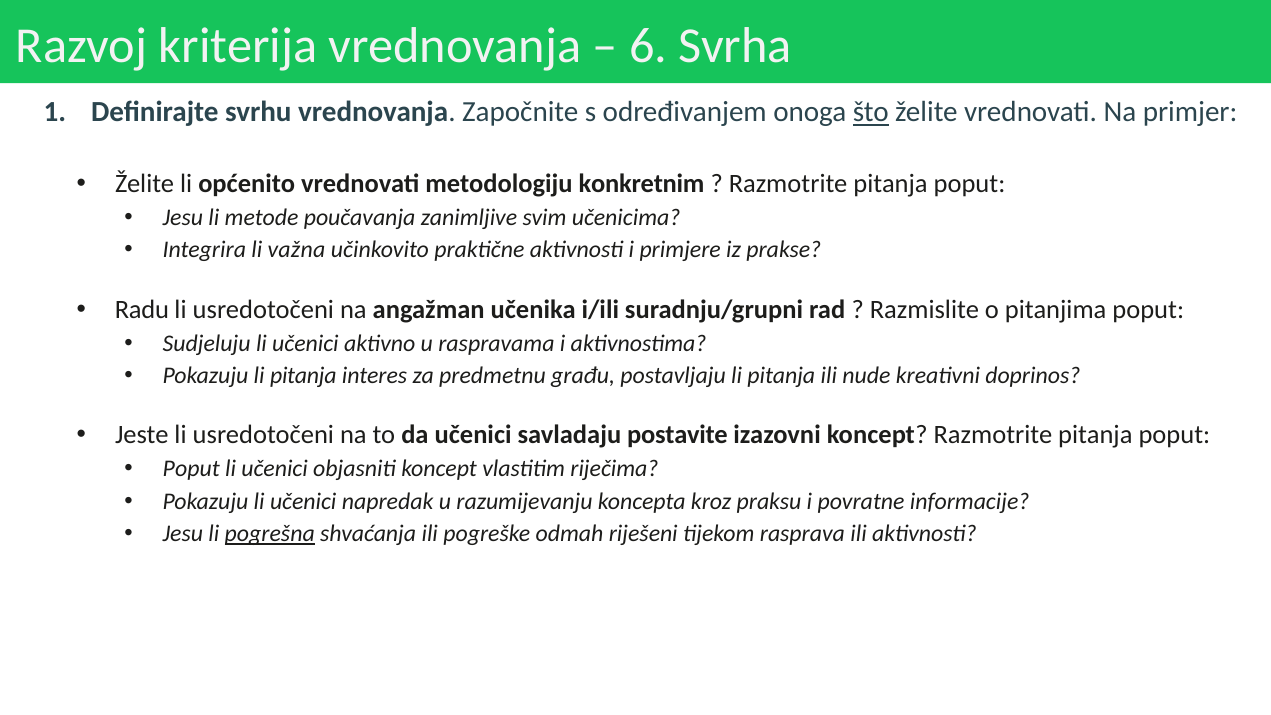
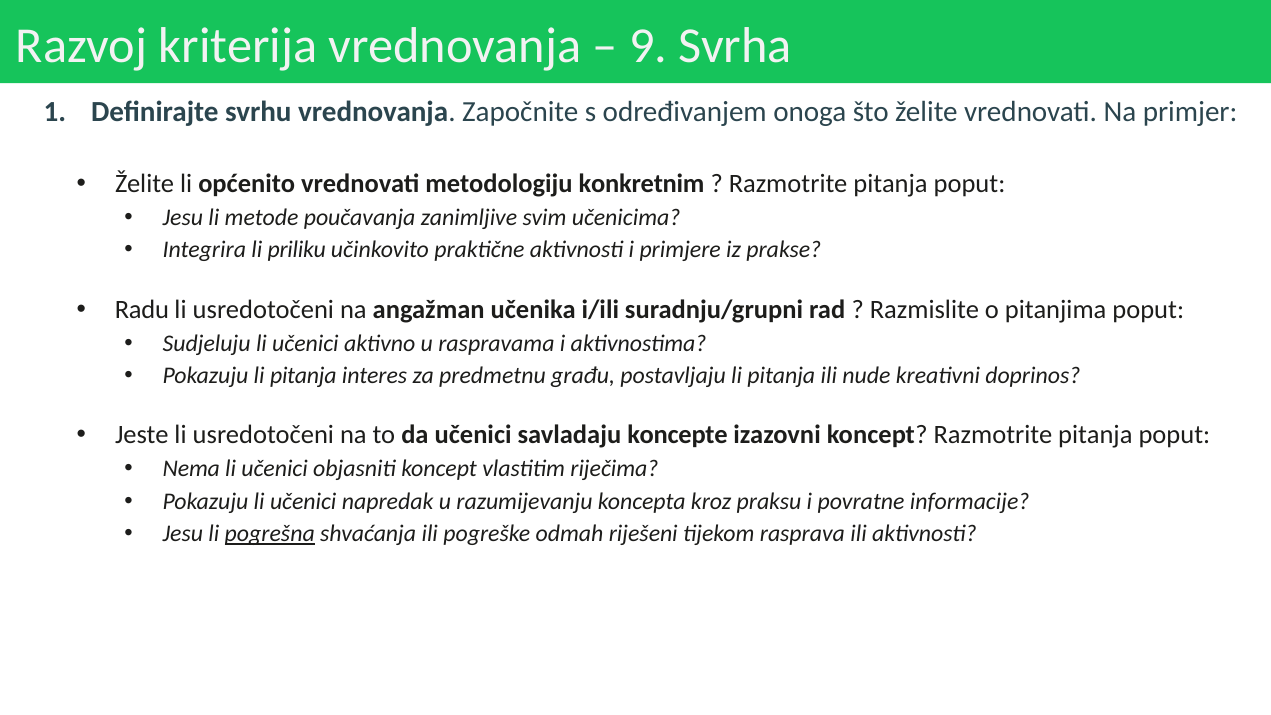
6: 6 -> 9
što underline: present -> none
važna: važna -> priliku
postavite: postavite -> koncepte
Poput at (191, 469): Poput -> Nema
